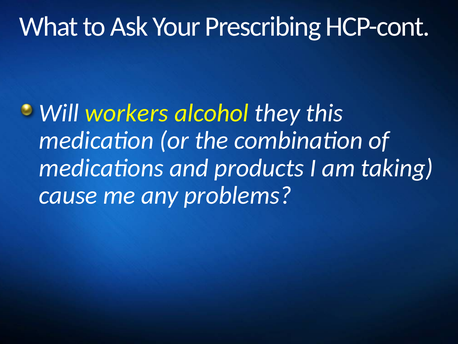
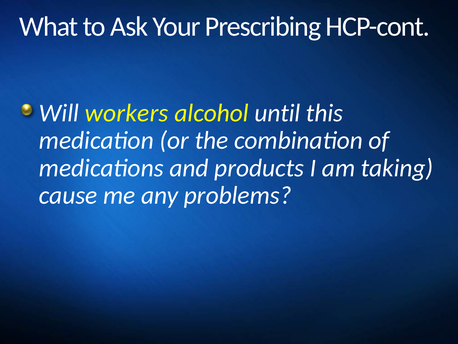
they: they -> until
